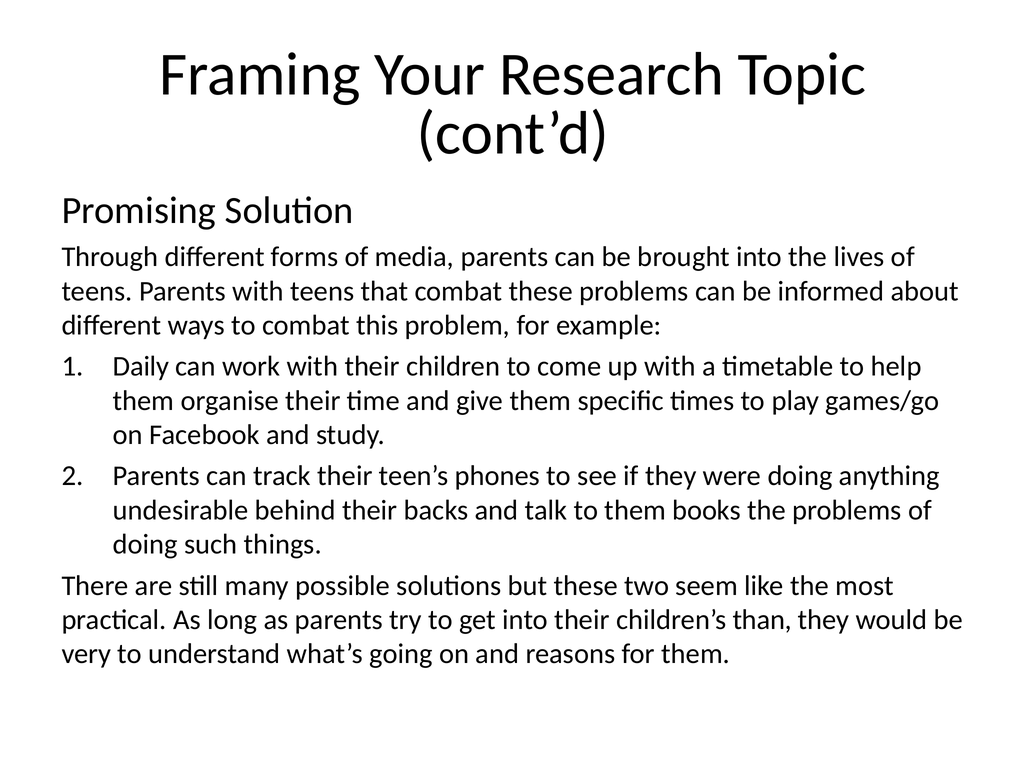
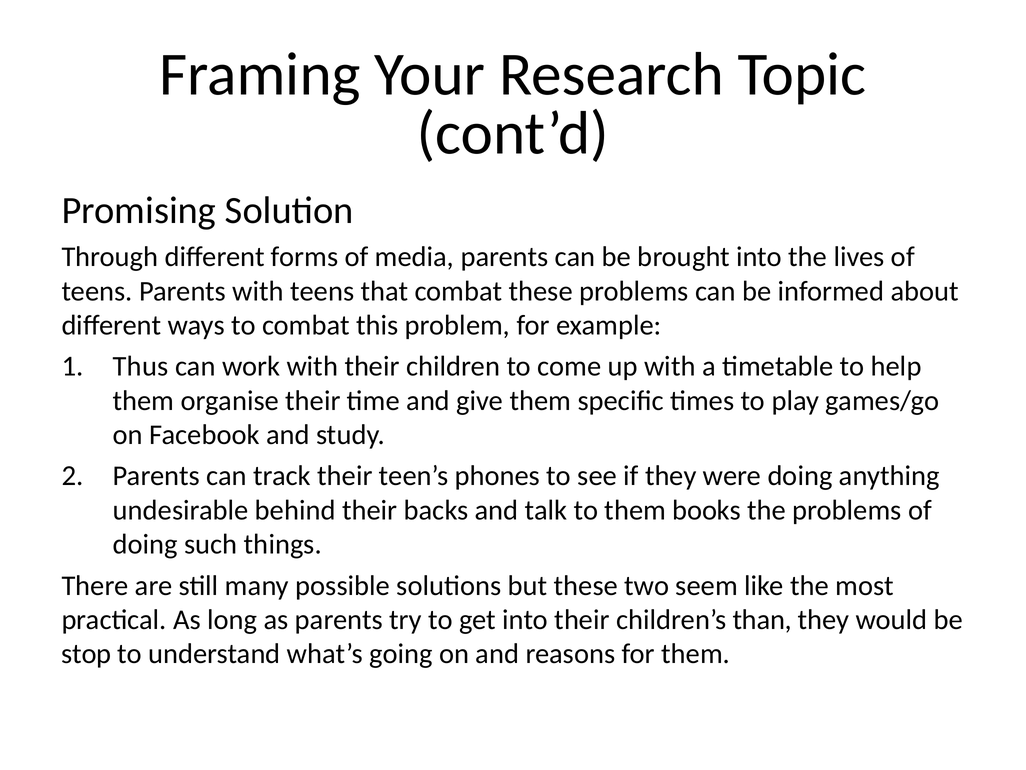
Daily: Daily -> Thus
very: very -> stop
